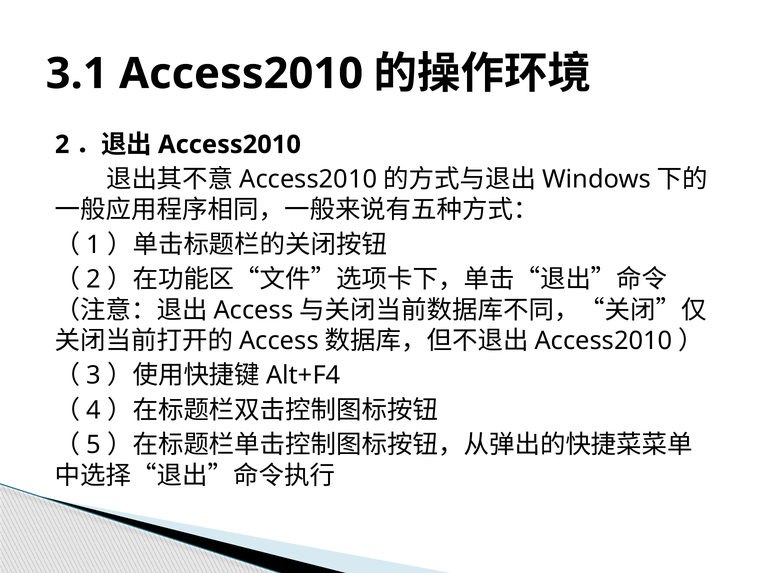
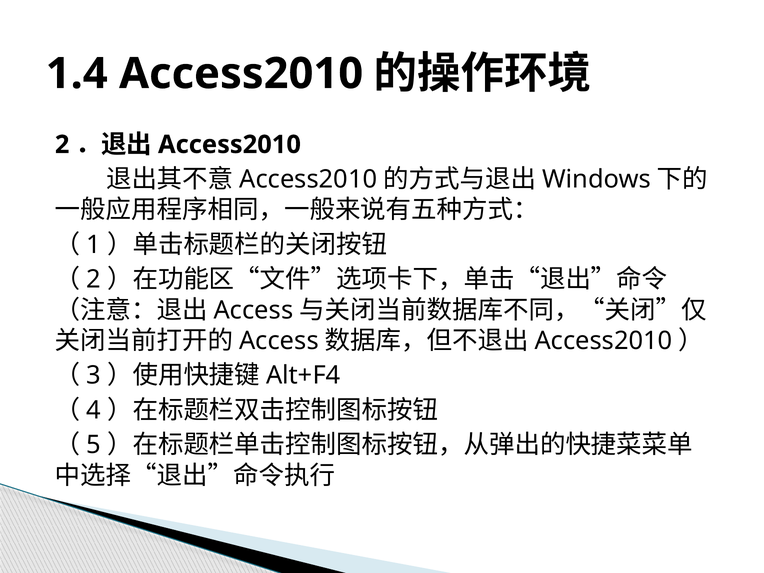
3.1: 3.1 -> 1.4
